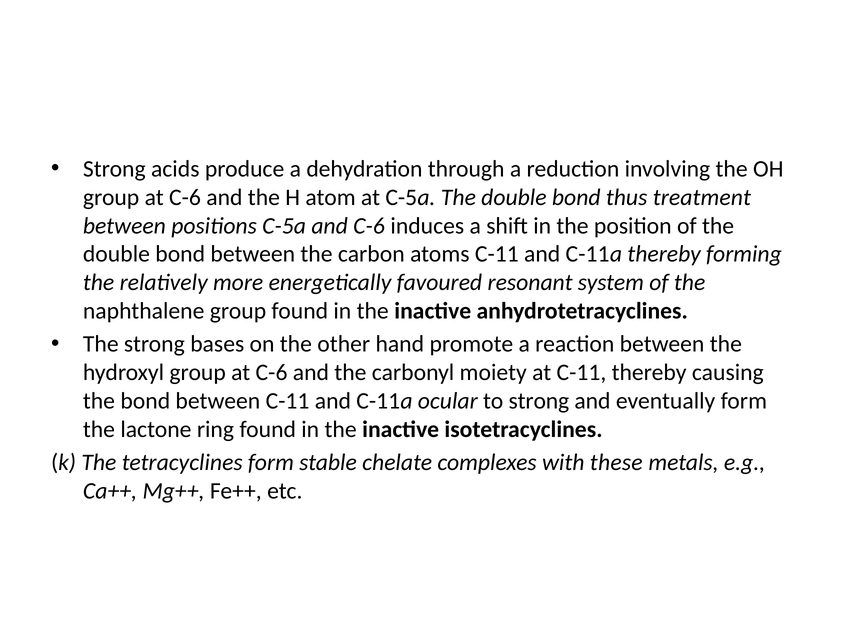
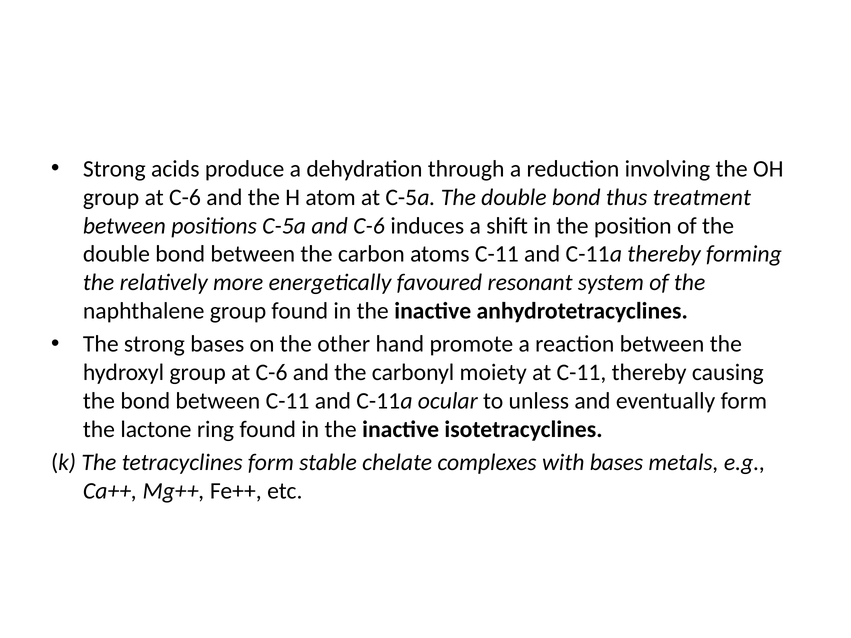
to strong: strong -> unless
with these: these -> bases
